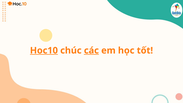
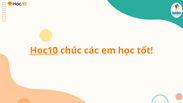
các underline: present -> none
